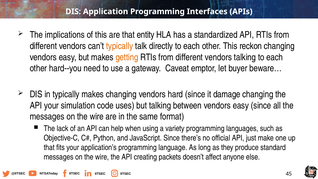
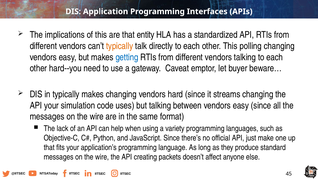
reckon: reckon -> polling
getting colour: orange -> blue
damage: damage -> streams
